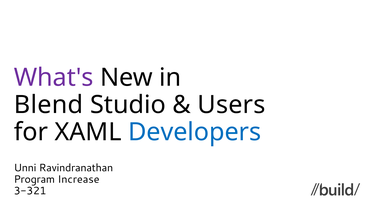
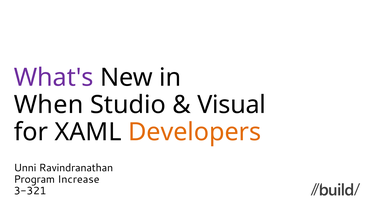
Blend: Blend -> When
Users: Users -> Visual
Developers colour: blue -> orange
